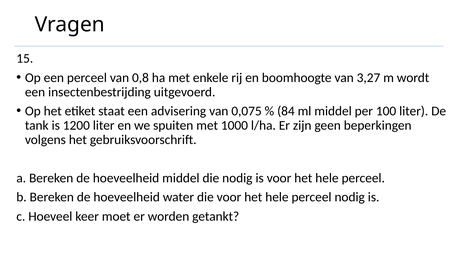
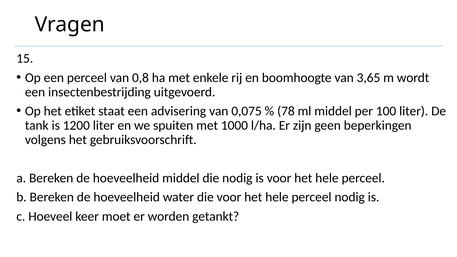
3,27: 3,27 -> 3,65
84: 84 -> 78
